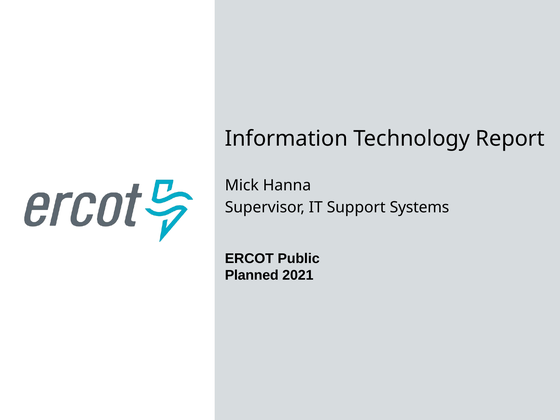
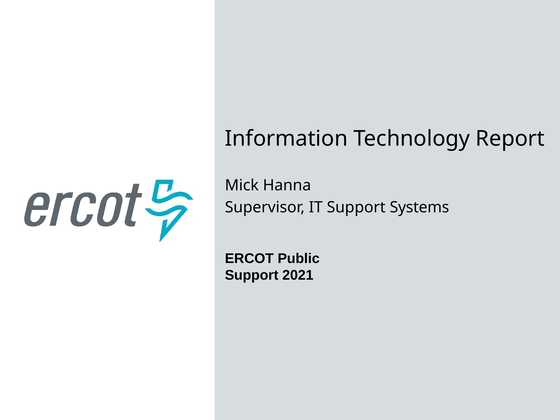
Planned at (252, 275): Planned -> Support
